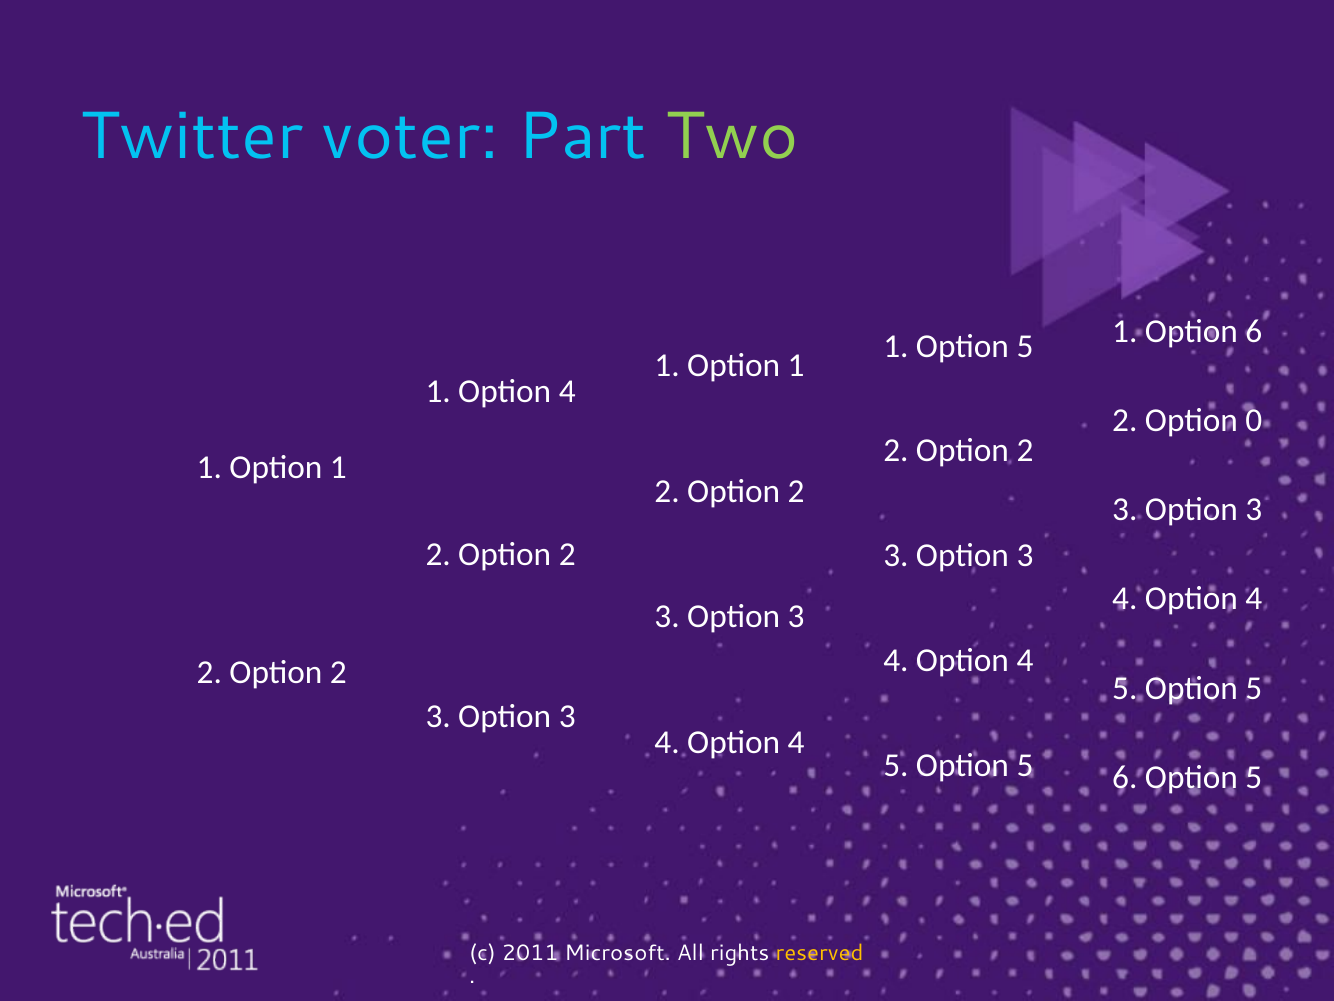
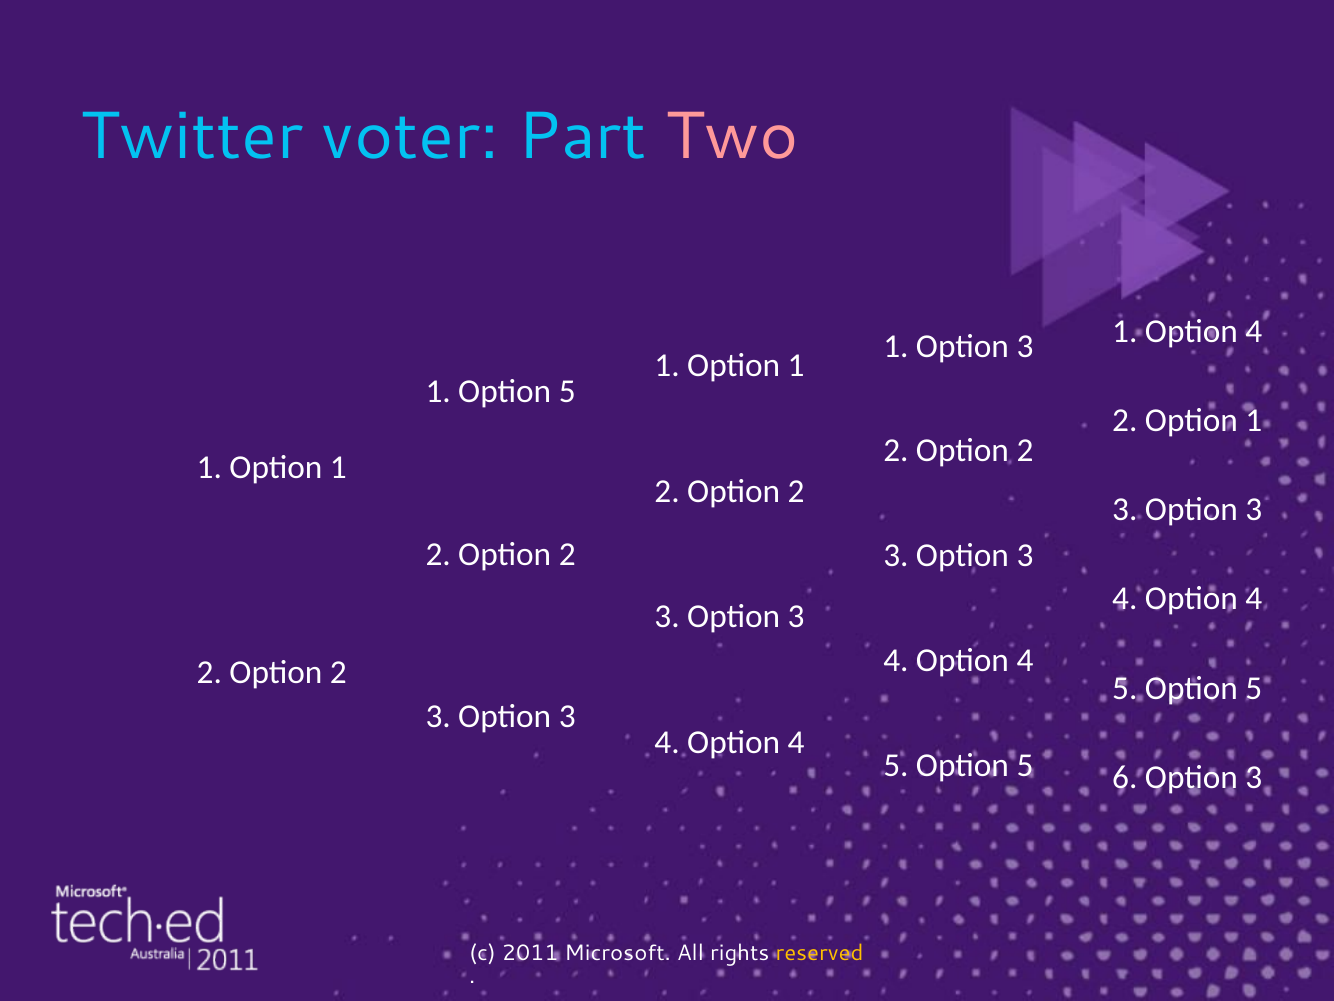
Two colour: light green -> pink
1 Option 6: 6 -> 4
1 Option 5: 5 -> 3
1 Option 4: 4 -> 5
2 Option 0: 0 -> 1
6 Option 5: 5 -> 3
